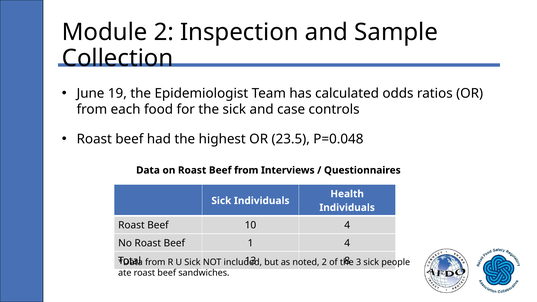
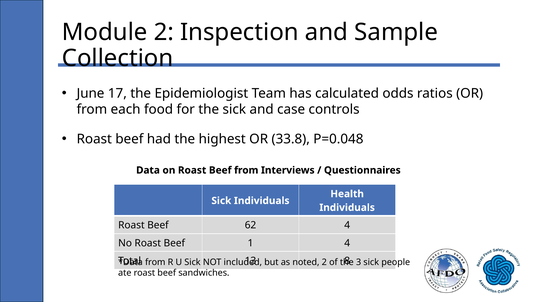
19: 19 -> 17
23.5: 23.5 -> 33.8
10: 10 -> 62
